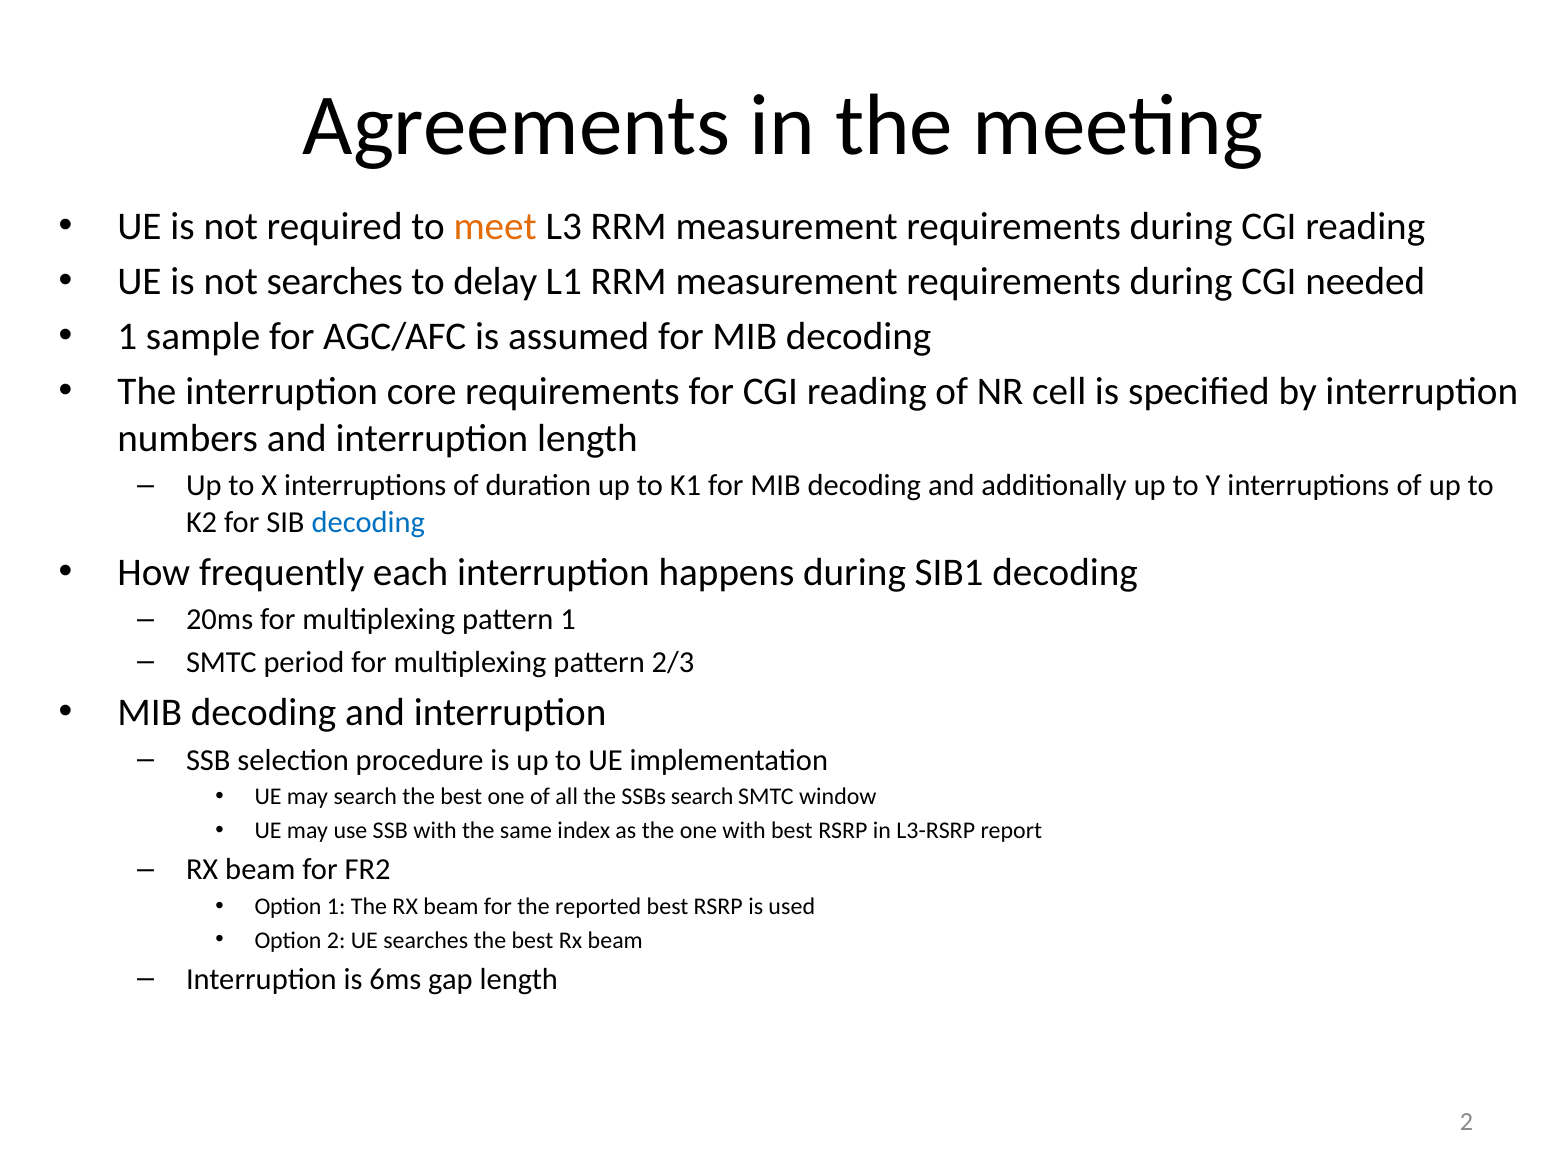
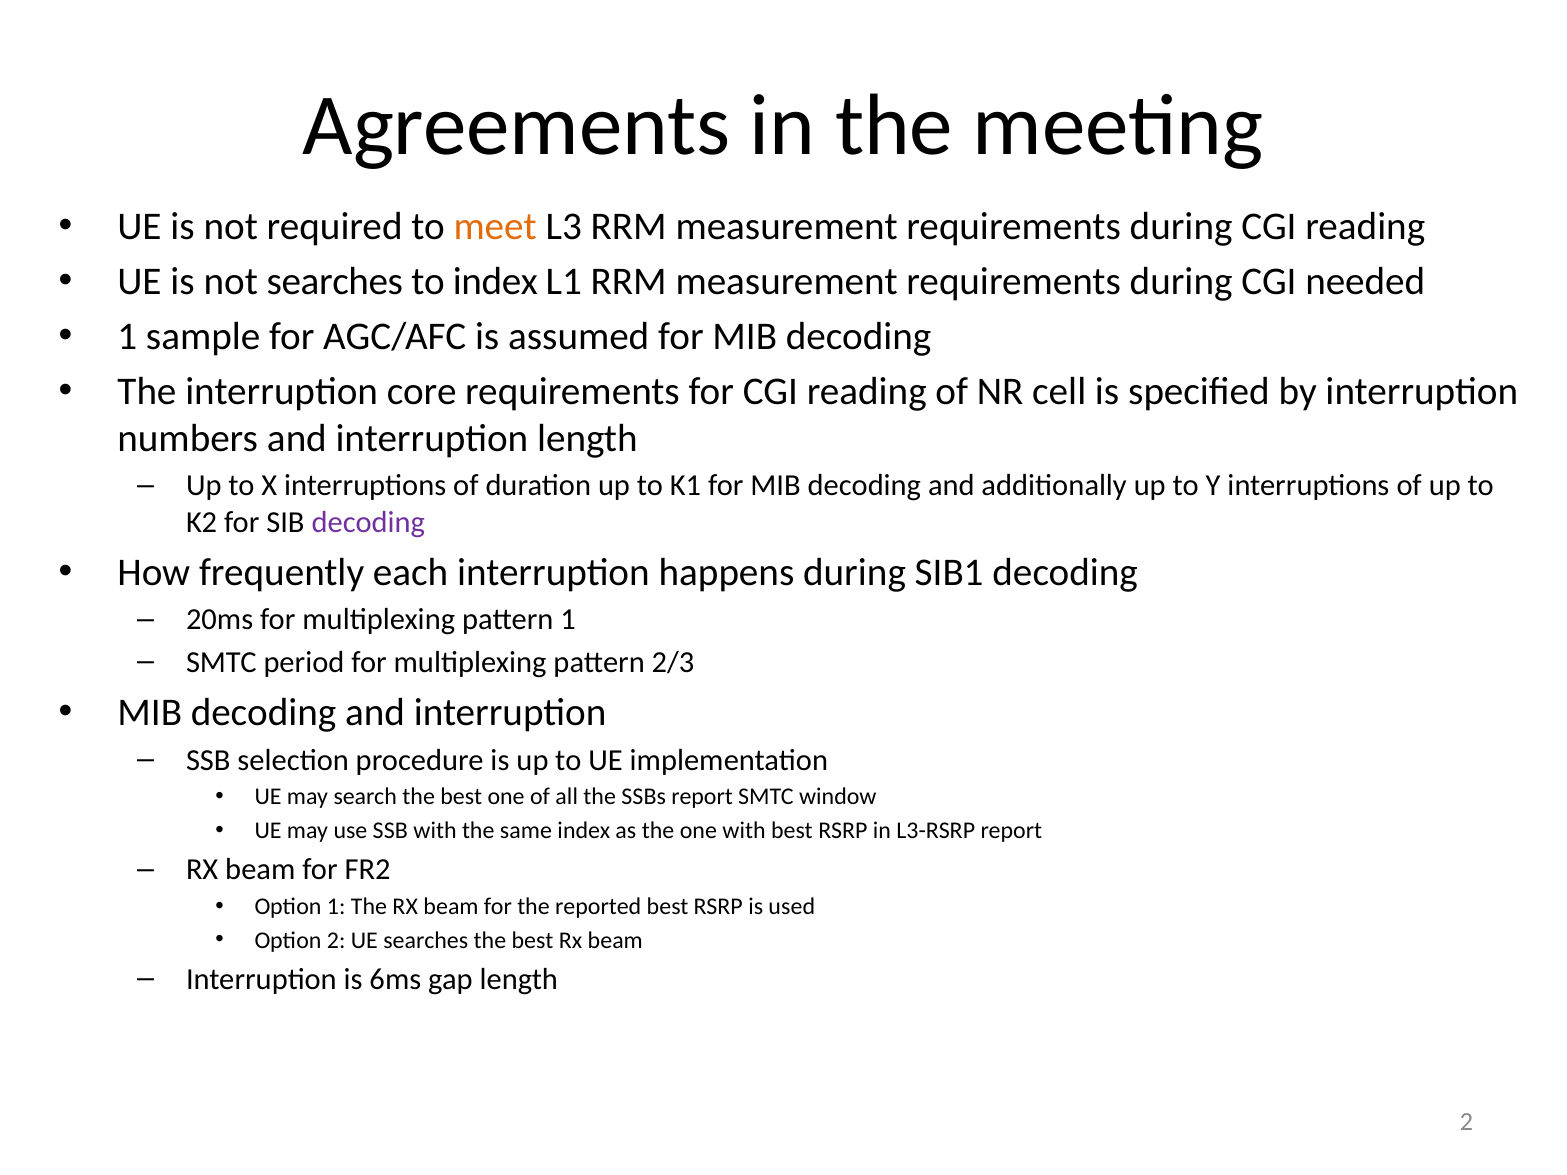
to delay: delay -> index
decoding at (368, 522) colour: blue -> purple
SSBs search: search -> report
